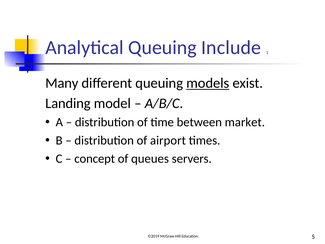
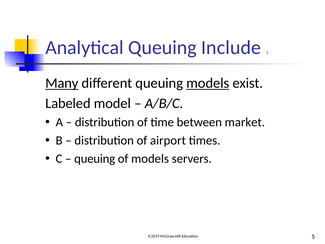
Many underline: none -> present
Landing: Landing -> Labeled
concept at (95, 159): concept -> queuing
of queues: queues -> models
